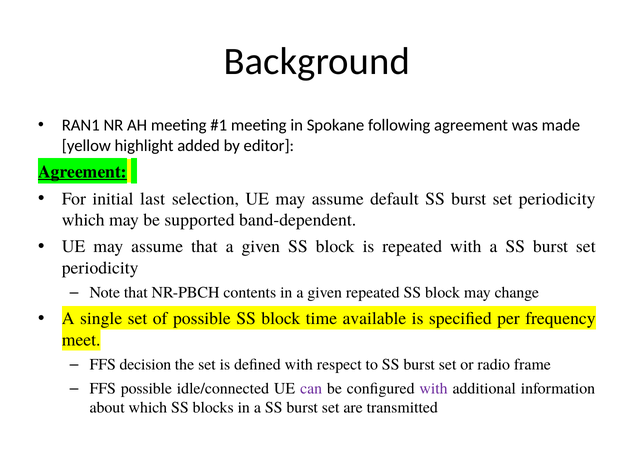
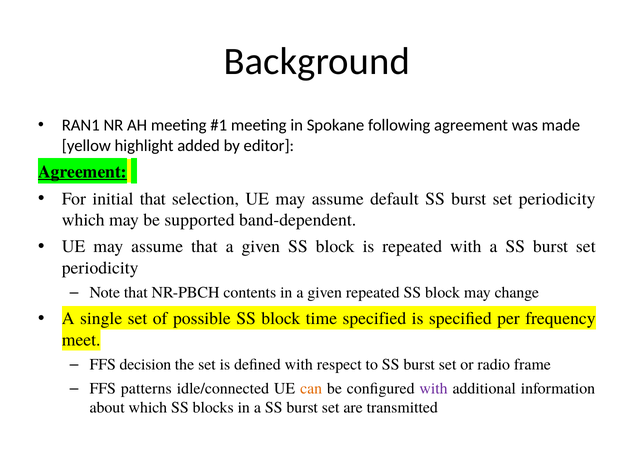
initial last: last -> that
time available: available -> specified
FFS possible: possible -> patterns
can colour: purple -> orange
